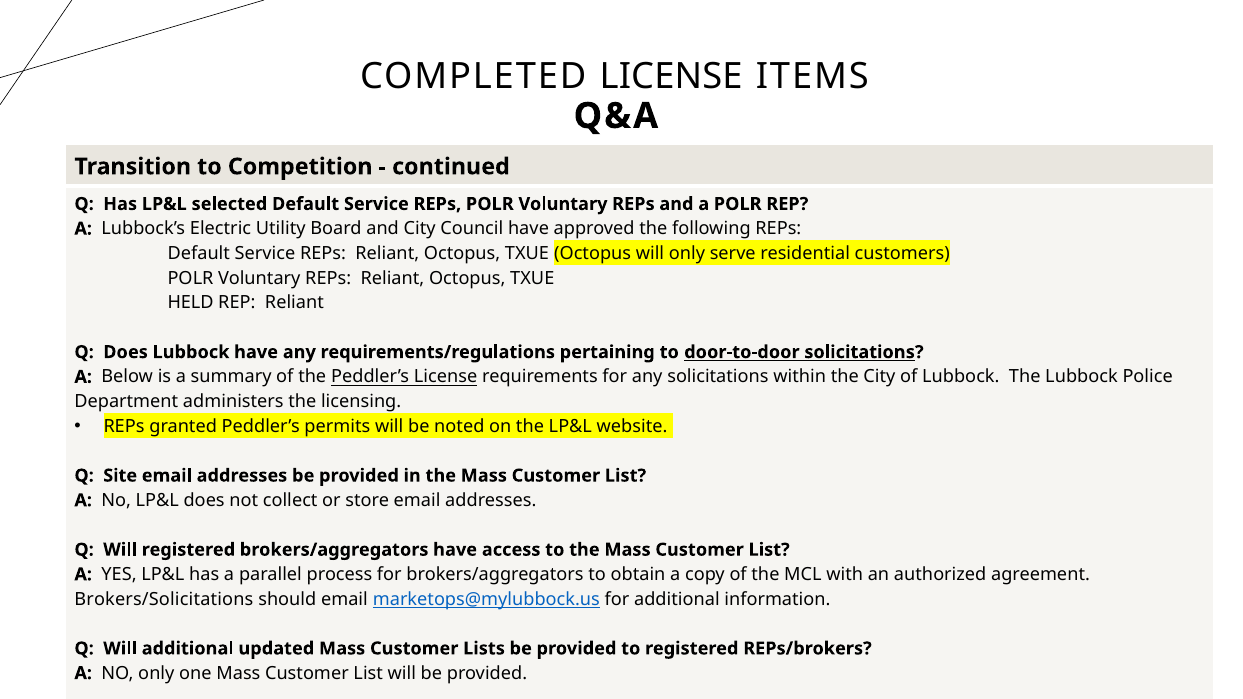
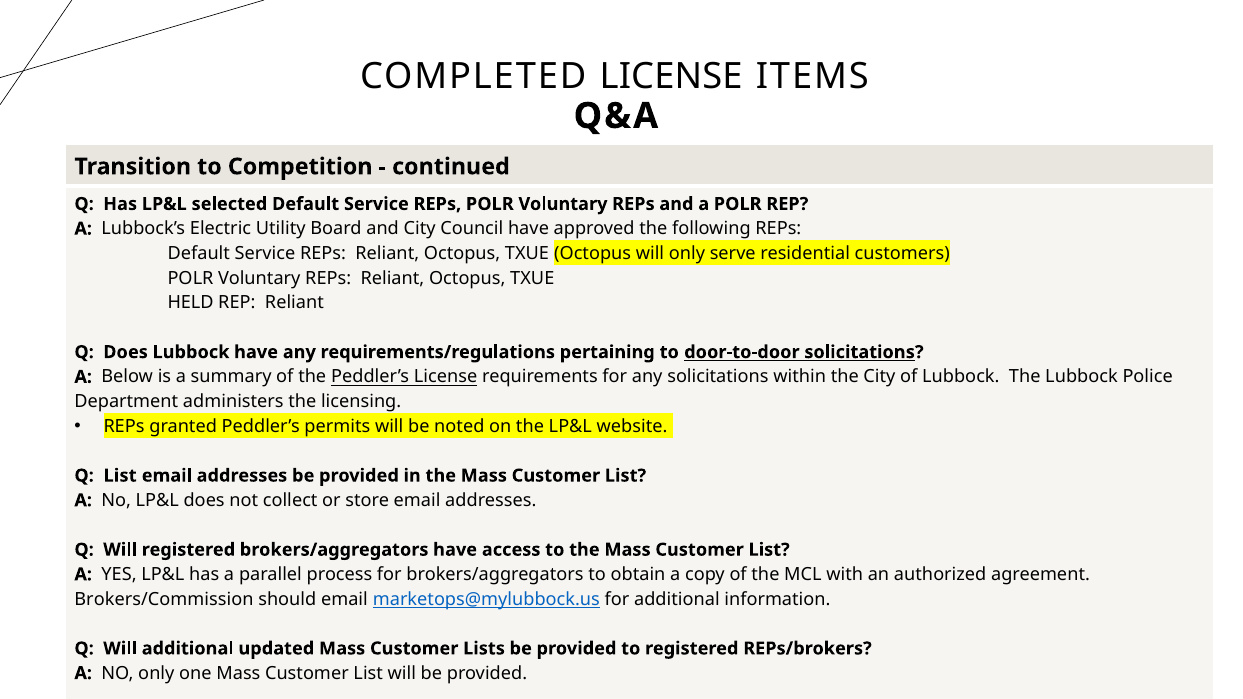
Q Site: Site -> List
Brokers/Solicitations: Brokers/Solicitations -> Brokers/Commission
